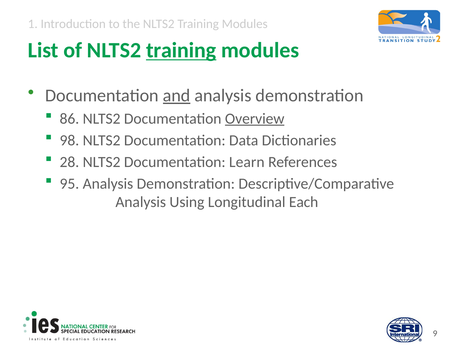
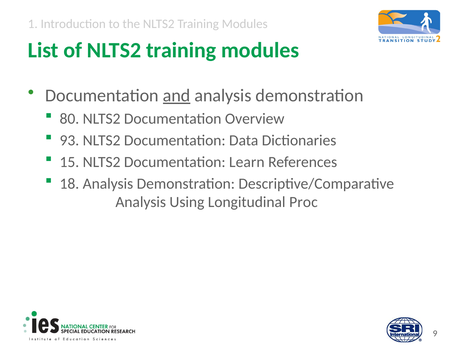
training at (181, 50) underline: present -> none
86: 86 -> 80
Overview underline: present -> none
98: 98 -> 93
28: 28 -> 15
95: 95 -> 18
Each: Each -> Proc
